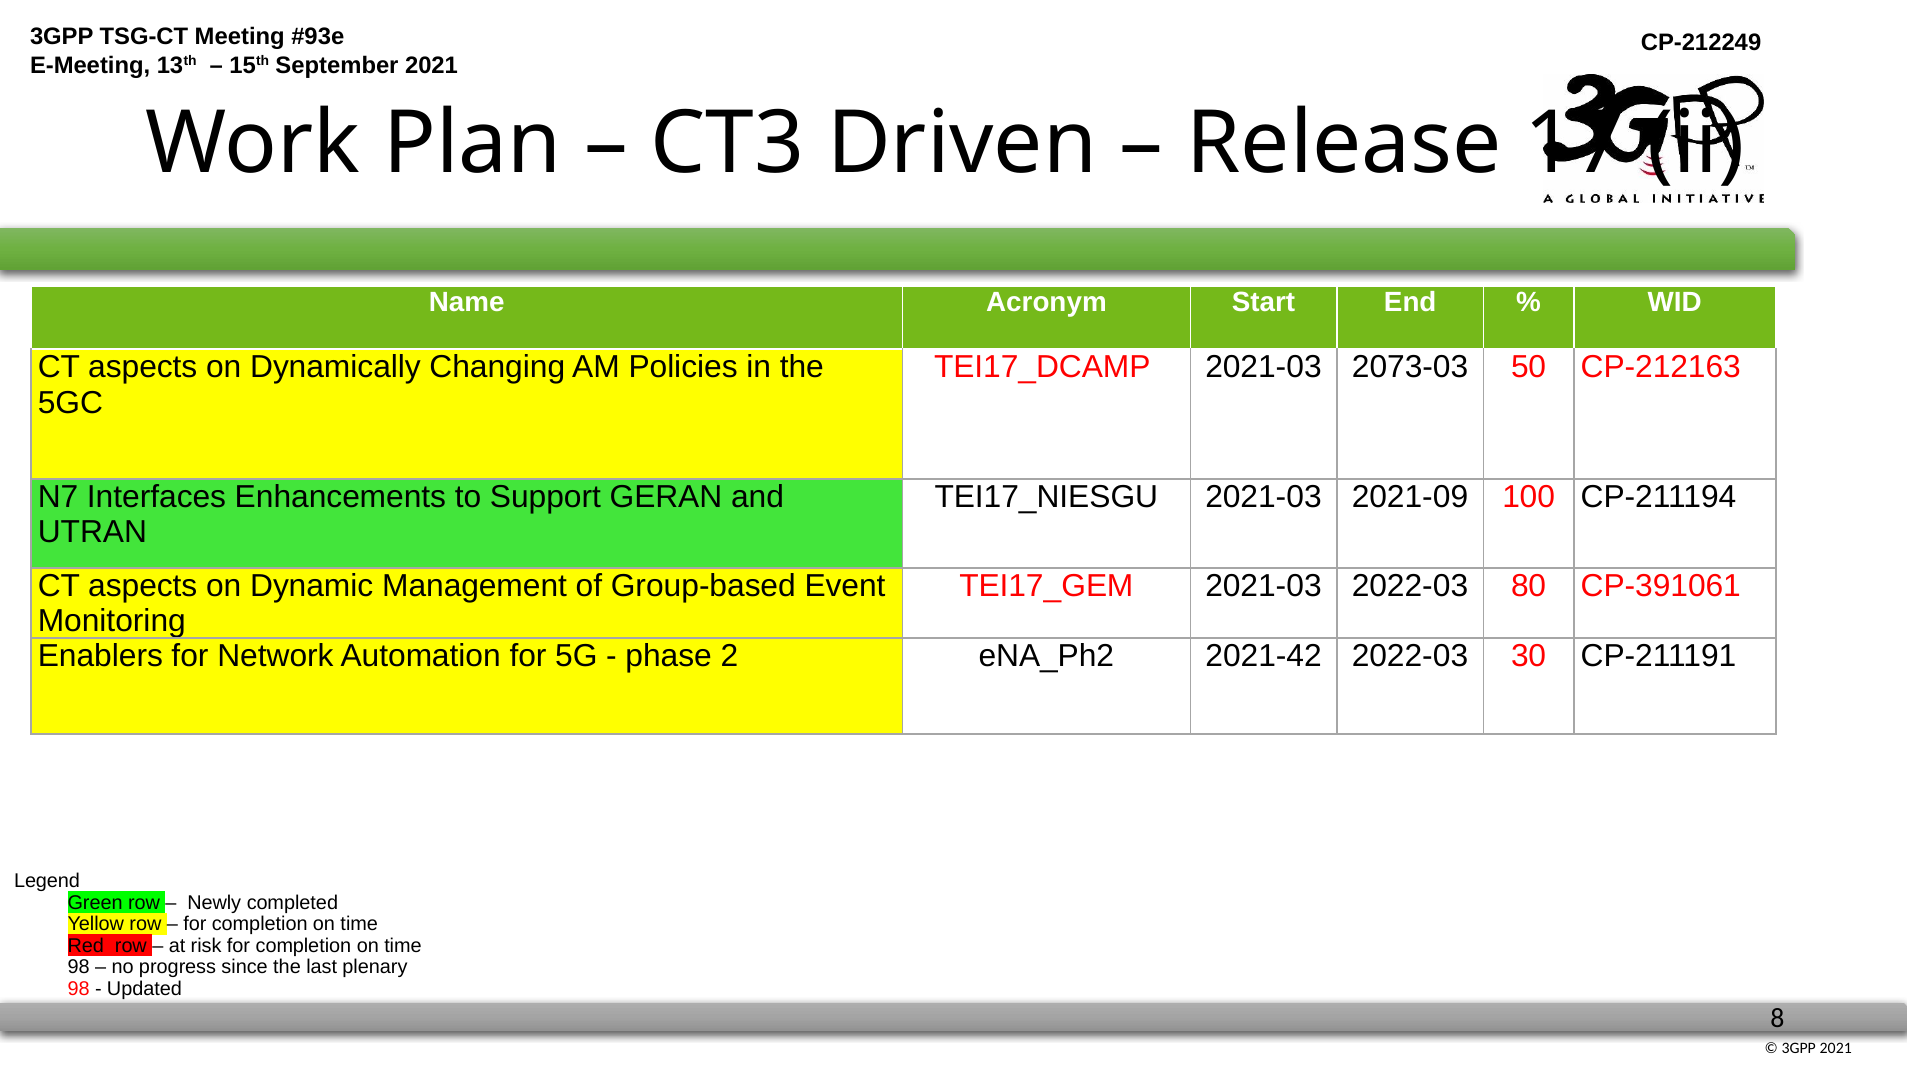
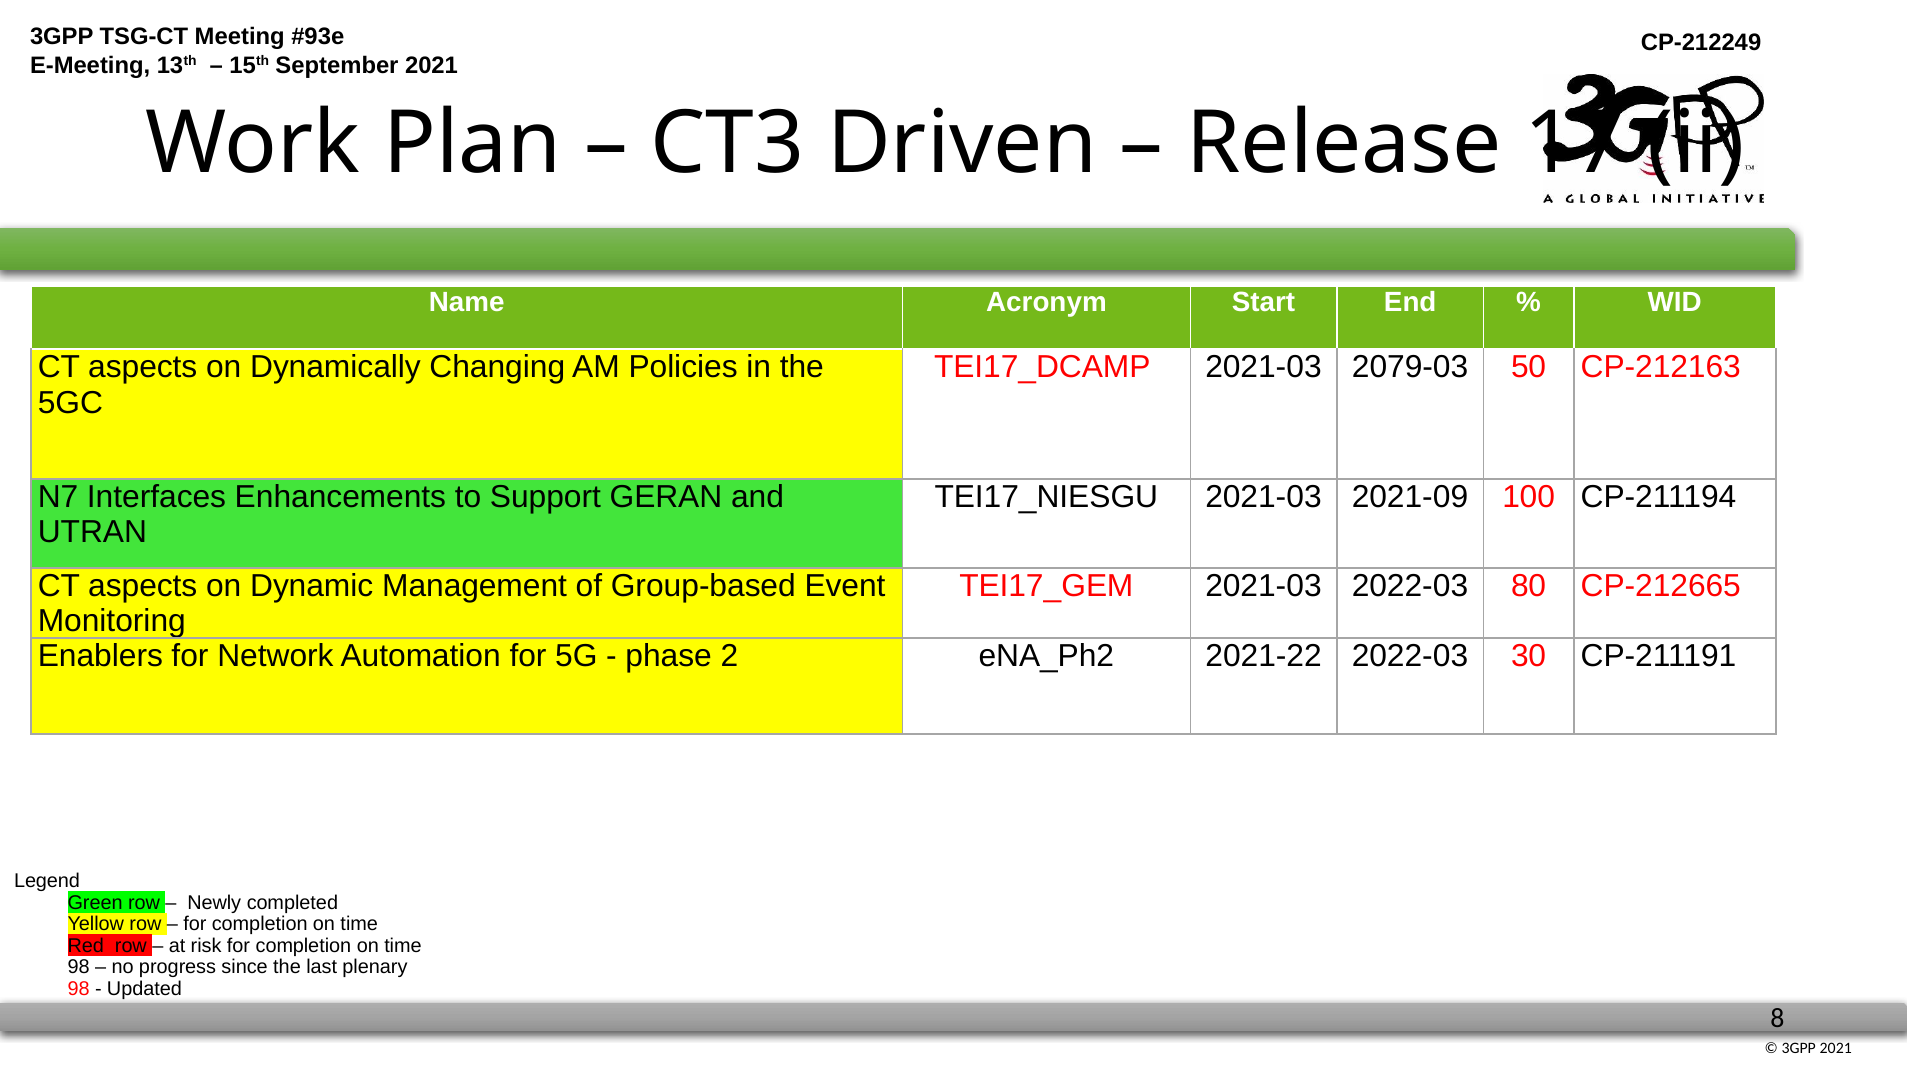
2073-03: 2073-03 -> 2079-03
CP-391061: CP-391061 -> CP-212665
2021-42: 2021-42 -> 2021-22
